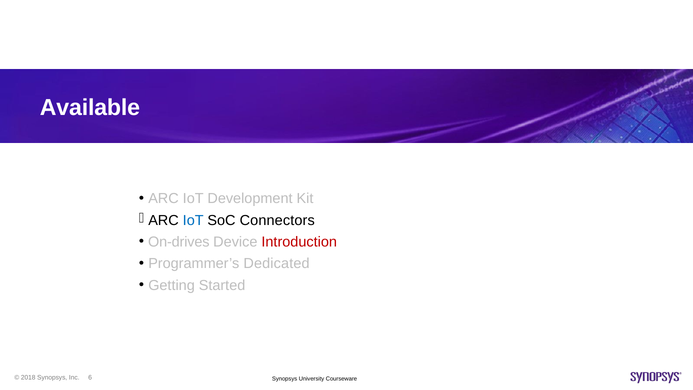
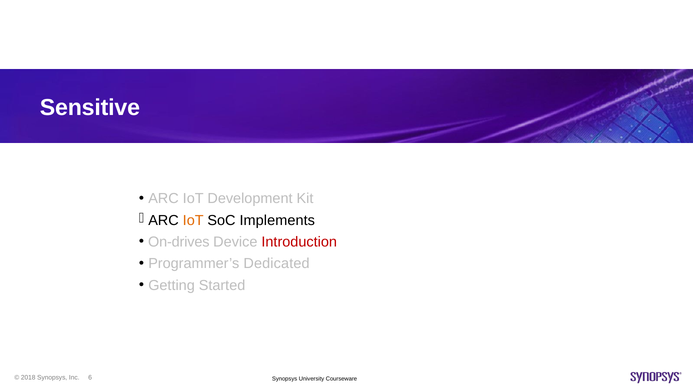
Available: Available -> Sensitive
IoT at (193, 220) colour: blue -> orange
Connectors: Connectors -> Implements
